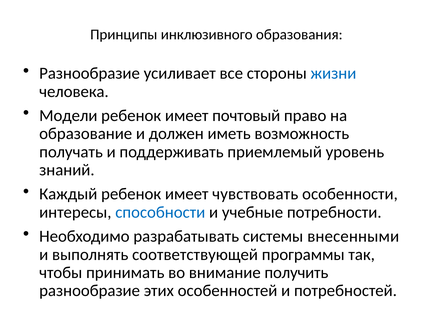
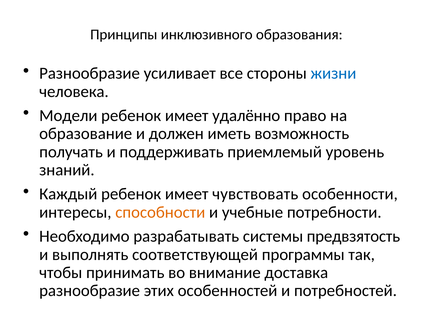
почтовый: почтовый -> удалённо
способности colour: blue -> orange
внесенными: внесенными -> предвзятость
получить: получить -> доставка
